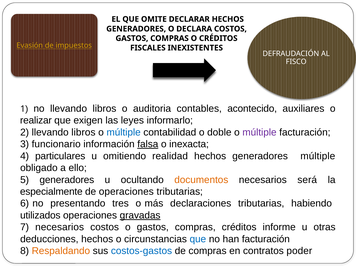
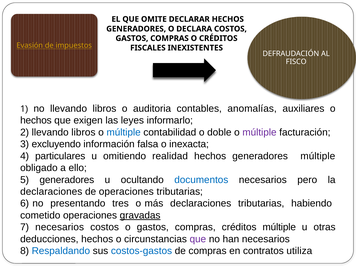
acontecido: acontecido -> anomalías
realizar at (36, 120): realizar -> hechos
funcionario: funcionario -> excluyendo
falsa underline: present -> none
documentos colour: orange -> blue
será: será -> pero
especialmente at (51, 192): especialmente -> declaraciones
utilizados: utilizados -> cometido
créditos informe: informe -> múltiple
que at (198, 239) colour: blue -> purple
han facturación: facturación -> necesarios
Respaldando colour: orange -> blue
poder: poder -> utiliza
